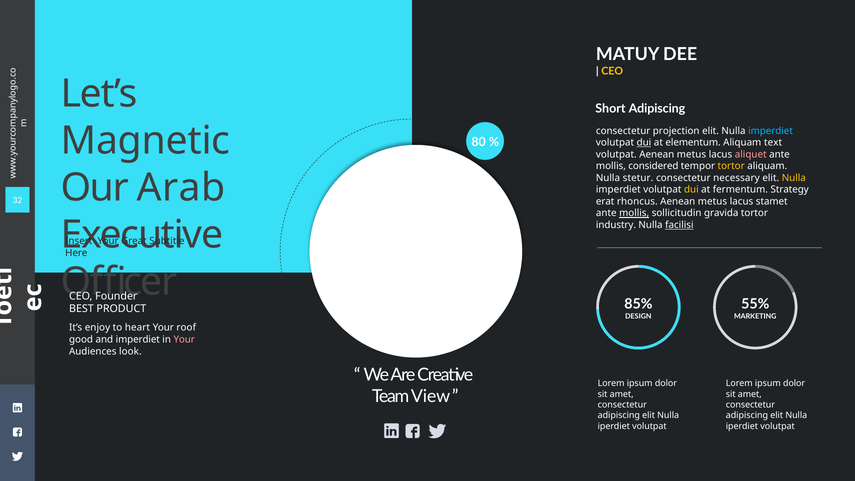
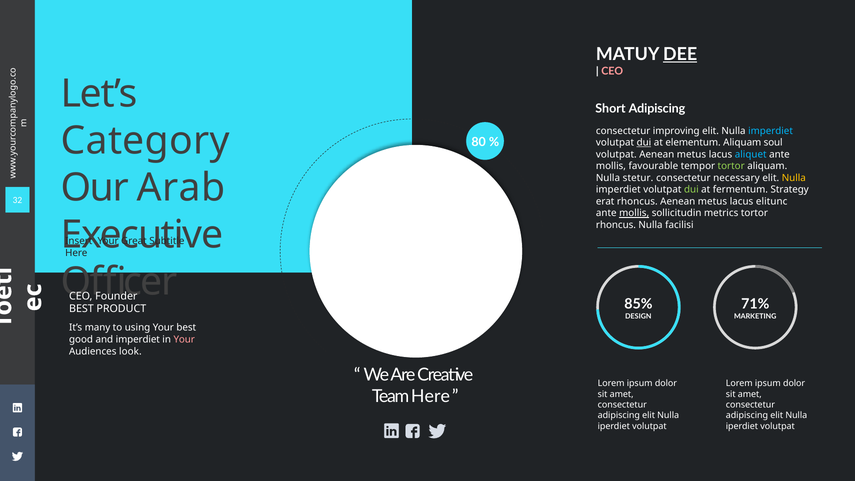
DEE underline: none -> present
CEO at (612, 71) colour: yellow -> pink
projection: projection -> improving
Magnetic: Magnetic -> Category
text: text -> soul
aliquet colour: pink -> light blue
considered: considered -> favourable
tortor at (731, 166) colour: yellow -> light green
dui at (691, 190) colour: yellow -> light green
stamet: stamet -> elitunc
gravida: gravida -> metrics
industry at (616, 225): industry -> rhoncus
facilisi underline: present -> none
55%: 55% -> 71%
enjoy: enjoy -> many
heart: heart -> using
Your roof: roof -> best
Team View: View -> Here
